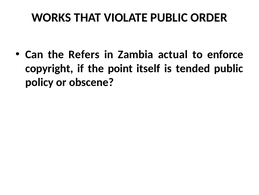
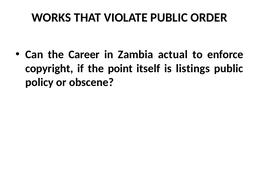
Refers: Refers -> Career
tended: tended -> listings
